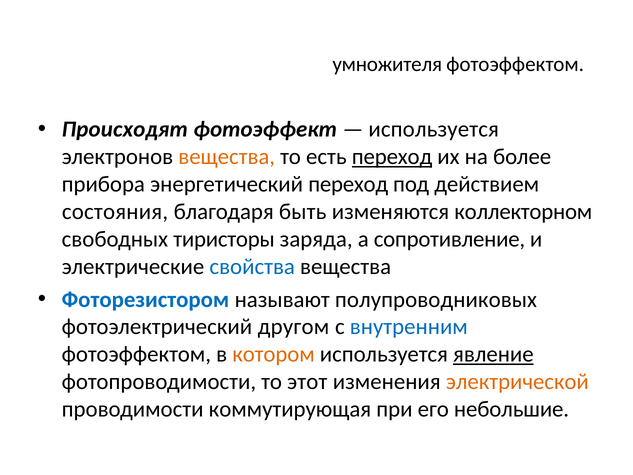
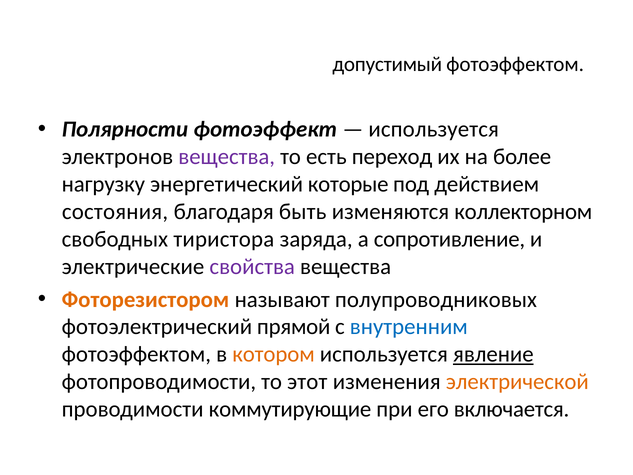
умножителя: умножителя -> допустимый
Происходят: Происходят -> Полярности
вещества at (227, 157) colour: orange -> purple
переход at (392, 157) underline: present -> none
прибора: прибора -> нагрузку
энергетический переход: переход -> которые
тиристоры: тиристоры -> тиристора
свойства colour: blue -> purple
Фоторезистором colour: blue -> orange
другом: другом -> прямой
коммутирующая: коммутирующая -> коммутирующие
небольшие: небольшие -> включается
